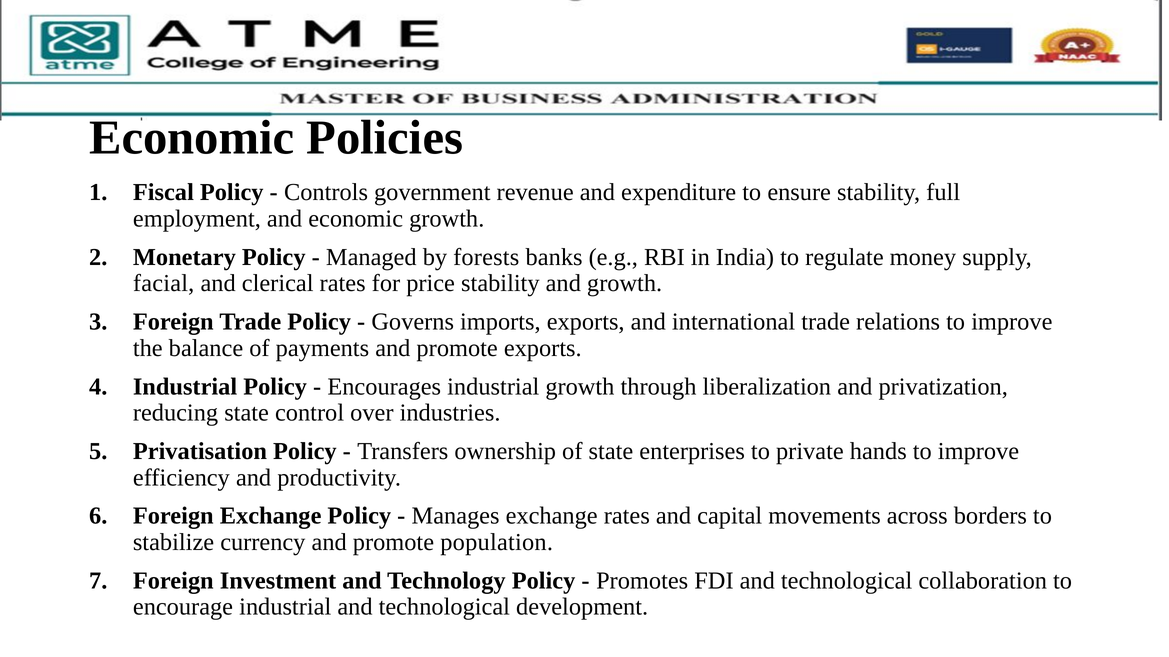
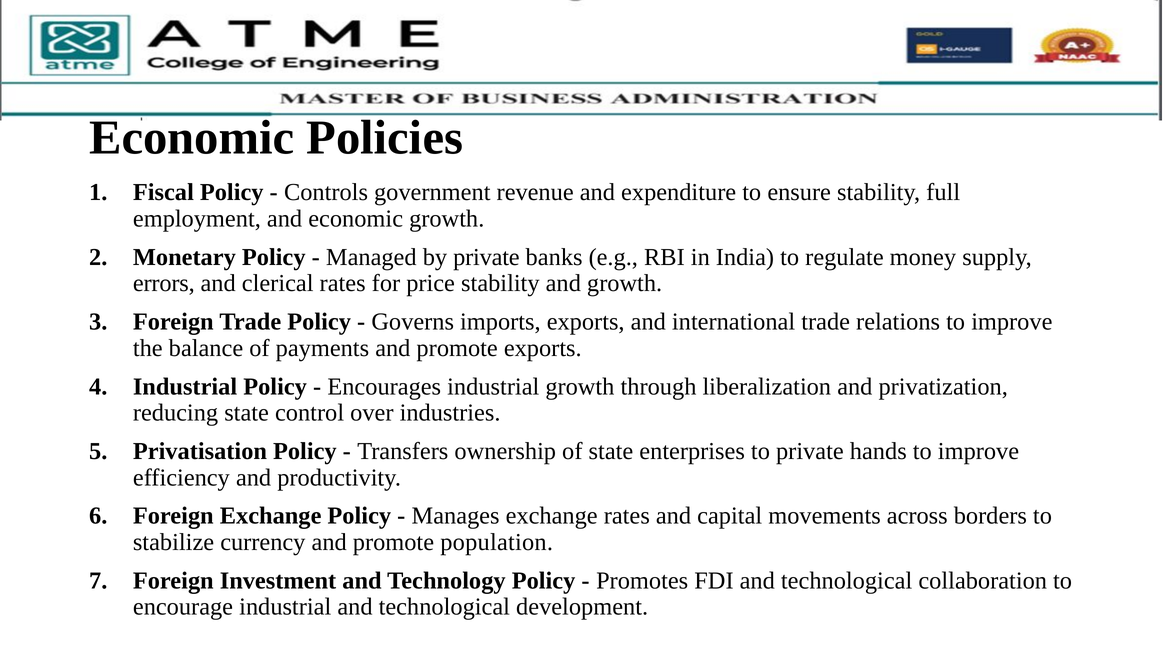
by forests: forests -> private
facial: facial -> errors
